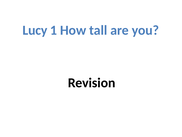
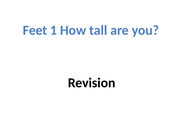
Lucy: Lucy -> Feet
